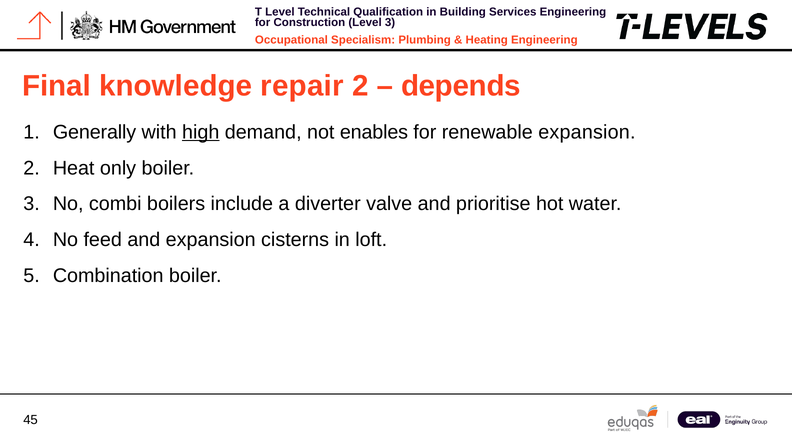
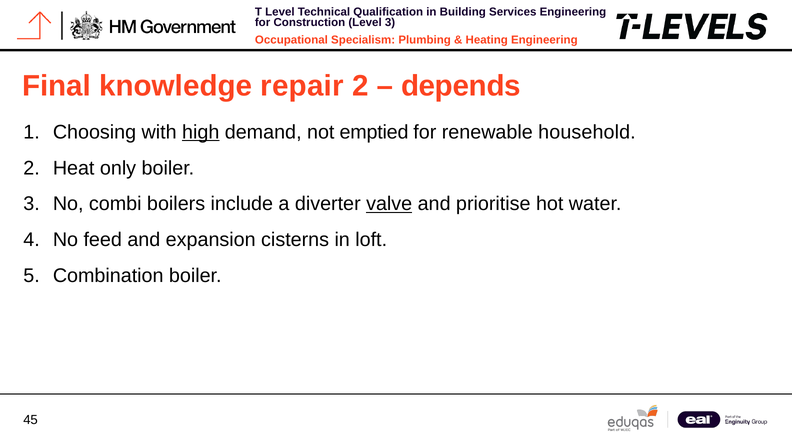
Generally: Generally -> Choosing
enables: enables -> emptied
renewable expansion: expansion -> household
valve underline: none -> present
